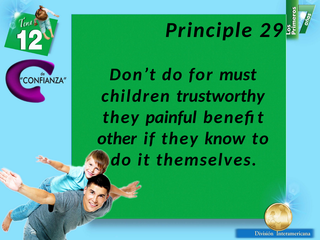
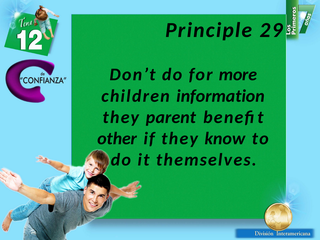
must: must -> more
trustworthy: trustworthy -> information
painful: painful -> parent
